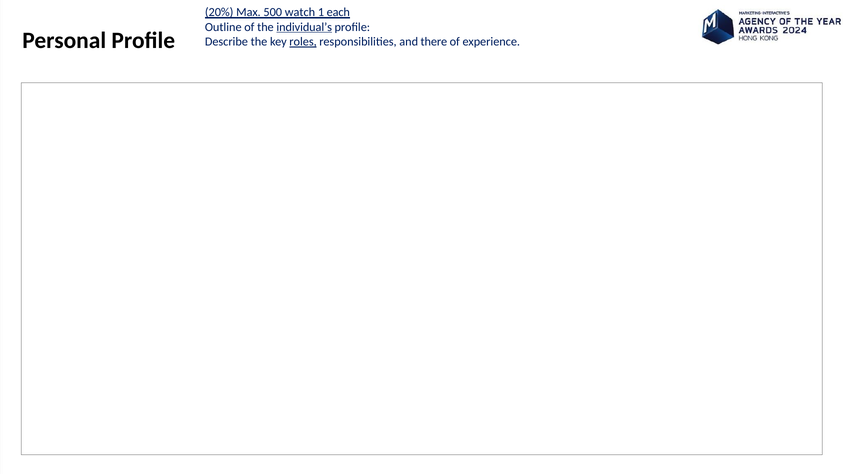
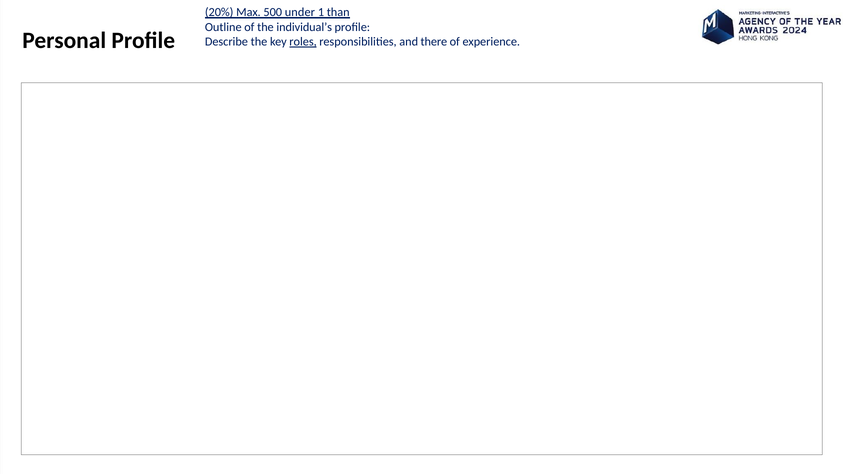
watch: watch -> under
each: each -> than
individual’s underline: present -> none
